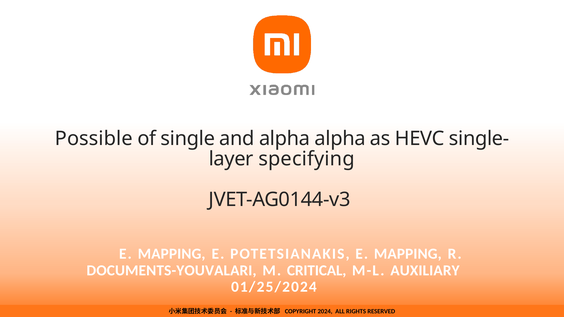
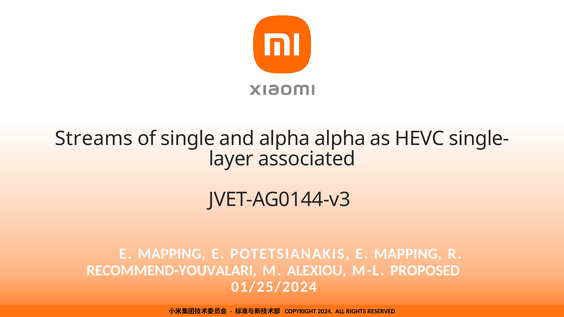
Possible: Possible -> Streams
specifying: specifying -> associated
DOCUMENTS-YOUVALARI: DOCUMENTS-YOUVALARI -> RECOMMEND-YOUVALARI
CRITICAL: CRITICAL -> ALEXIOU
AUXILIARY: AUXILIARY -> PROPOSED
